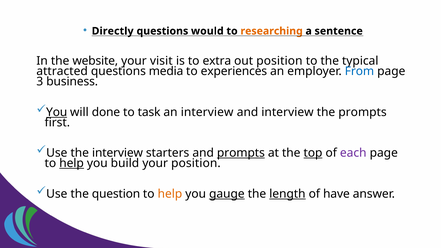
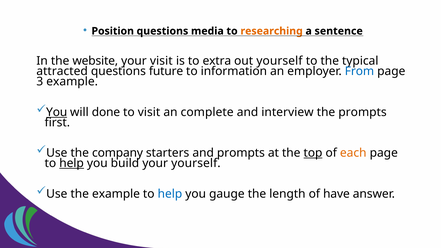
Directly: Directly -> Position
would: would -> media
out position: position -> yourself
media: media -> future
experiences: experiences -> information
3 business: business -> example
to task: task -> visit
an interview: interview -> complete
the interview: interview -> company
prompts at (241, 153) underline: present -> none
each colour: purple -> orange
your position: position -> yourself
the question: question -> example
help at (170, 194) colour: orange -> blue
gauge underline: present -> none
length underline: present -> none
